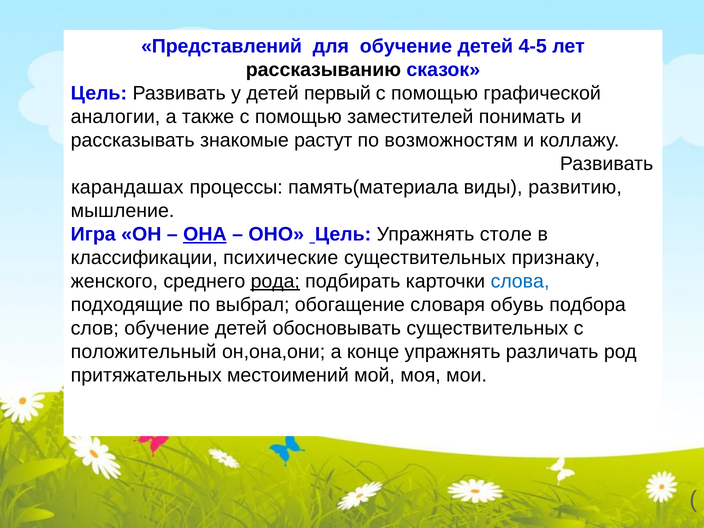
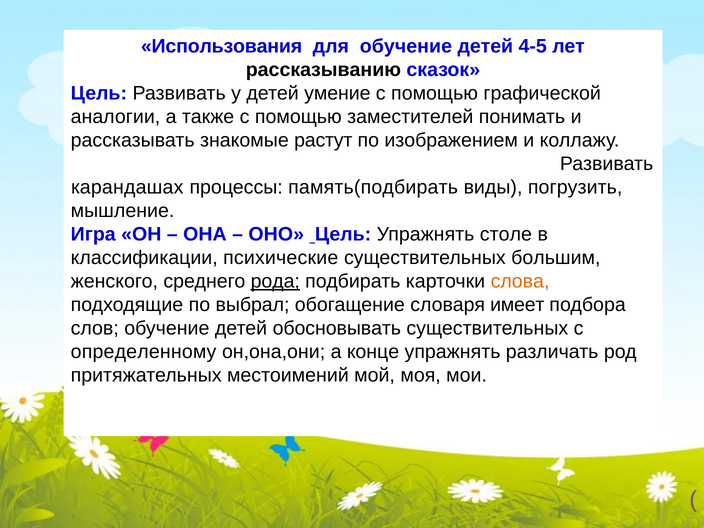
Представлений: Представлений -> Использования
первый: первый -> умение
возможностям: возможностям -> изображением
память(материала: память(материала -> память(подбирать
развитию: развитию -> погрузить
ОНА underline: present -> none
признаку: признаку -> большим
слова colour: blue -> orange
обувь: обувь -> имеет
положительный: положительный -> определенному
